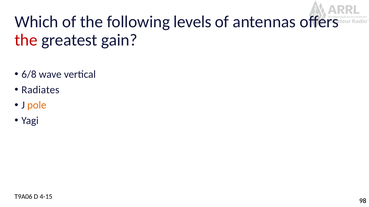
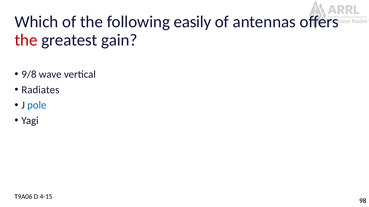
levels: levels -> easily
6/8: 6/8 -> 9/8
pole colour: orange -> blue
